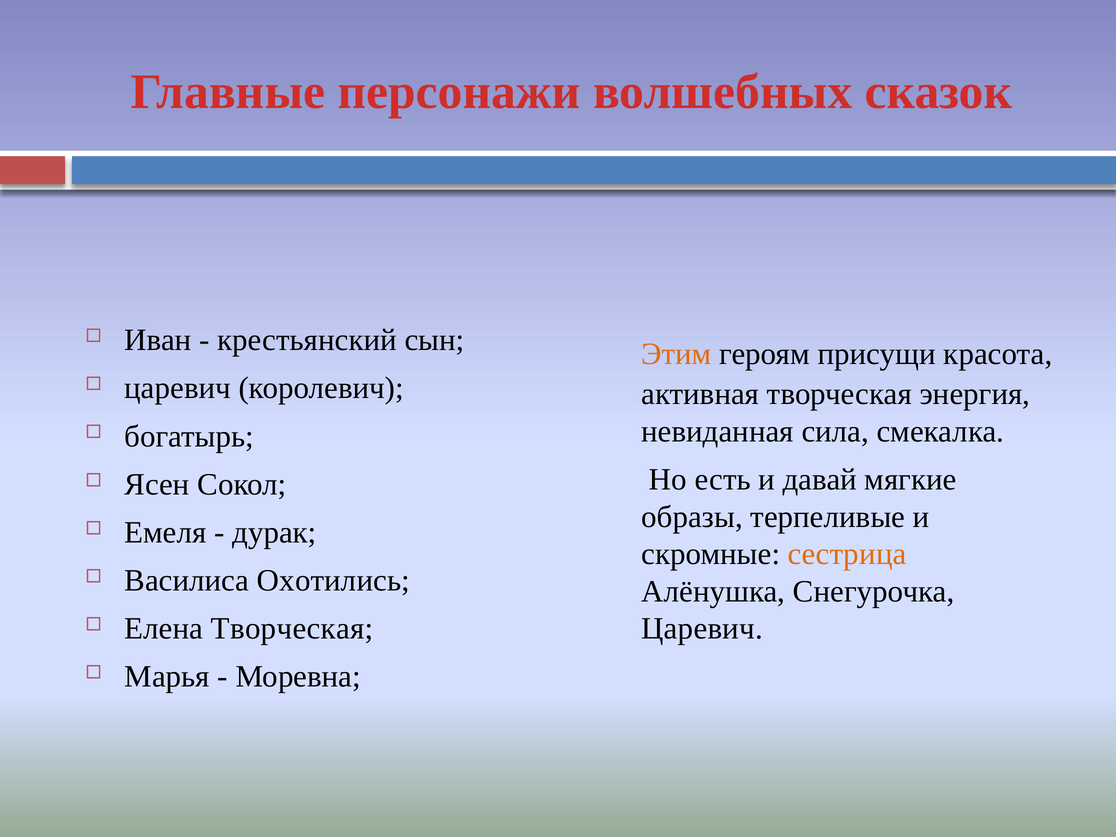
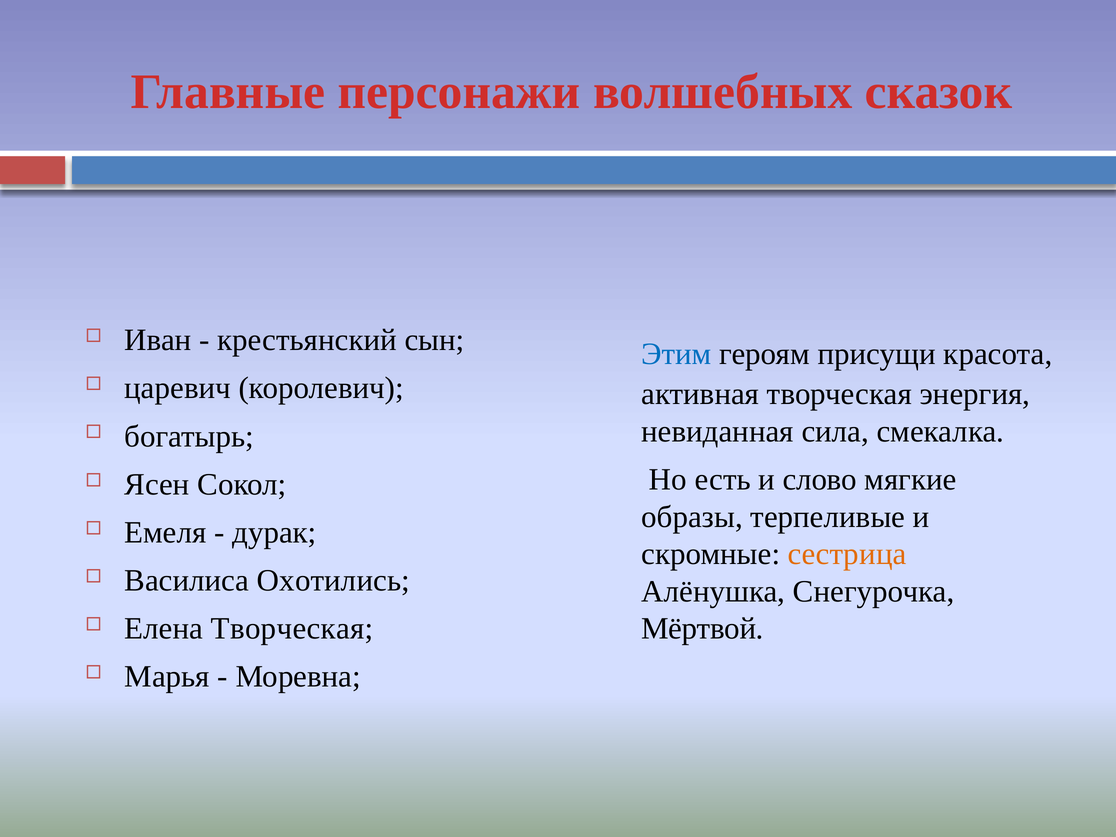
Этим colour: orange -> blue
давай: давай -> слово
Царевич at (702, 629): Царевич -> Мёртвой
